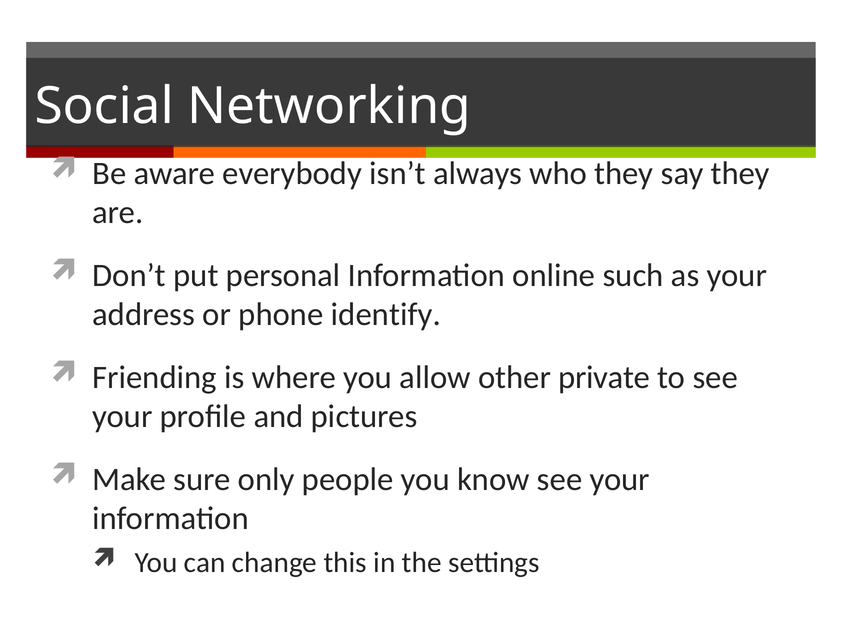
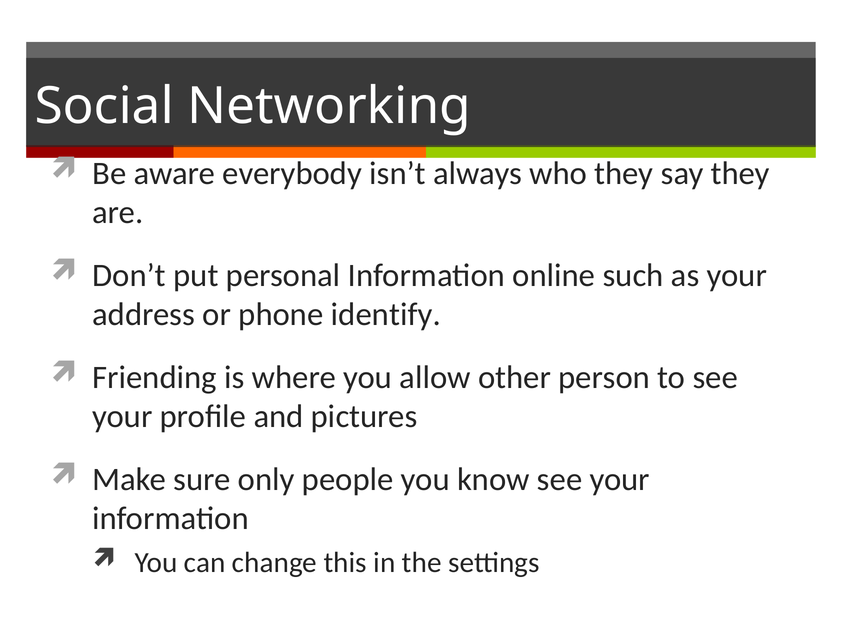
private: private -> person
